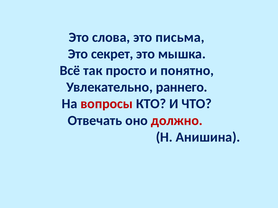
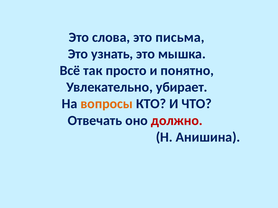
секрет: секрет -> узнать
раннего: раннего -> убирает
вопросы colour: red -> orange
